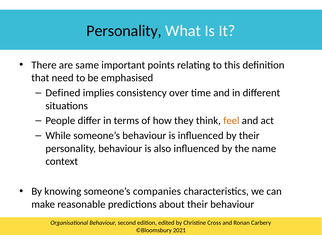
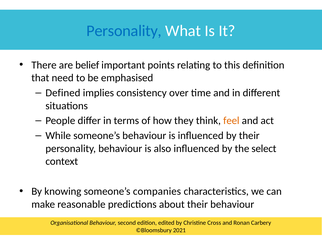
Personality at (124, 31) colour: black -> blue
same: same -> belief
name: name -> select
